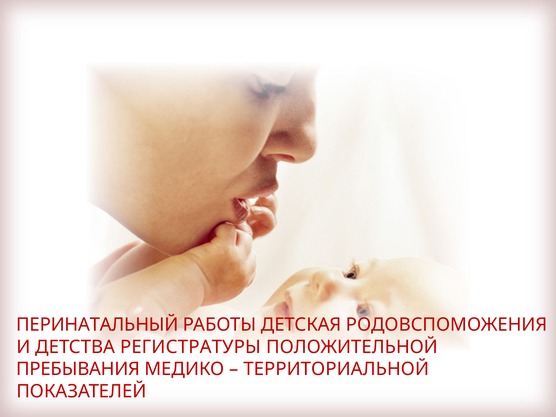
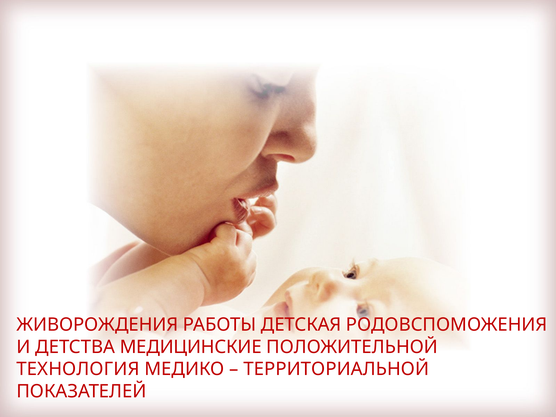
ПЕРИНАТАЛЬНЫЙ: ПЕРИНАТАЛЬНЫЙ -> ЖИВОРОЖДЕНИЯ
РЕГИСТРАТУРЫ: РЕГИСТРАТУРЫ -> МЕДИЦИНСКИЕ
ПРЕБЫВАНИЯ: ПРЕБЫВАНИЯ -> ТЕХНОЛОГИЯ
